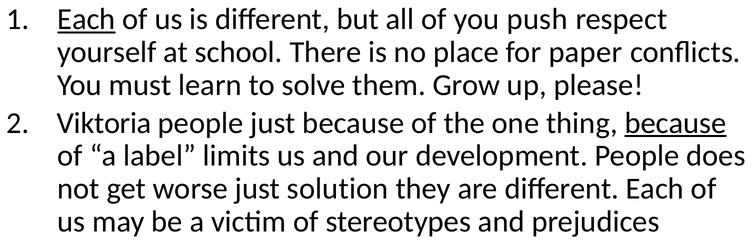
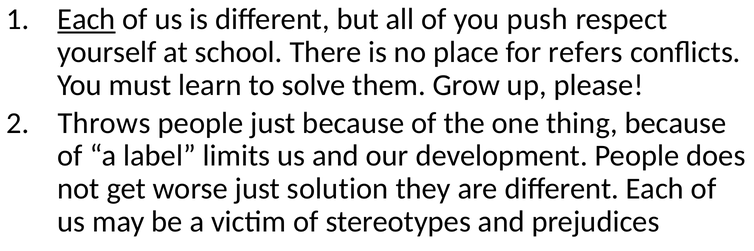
paper: paper -> refers
Viktoria: Viktoria -> Throws
because at (676, 123) underline: present -> none
